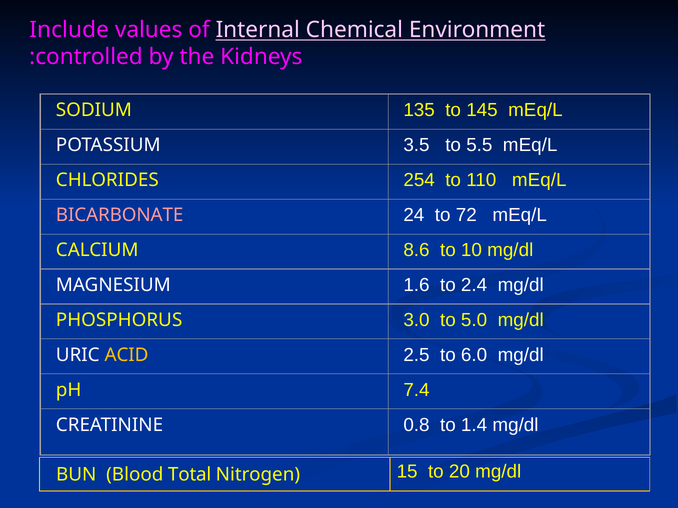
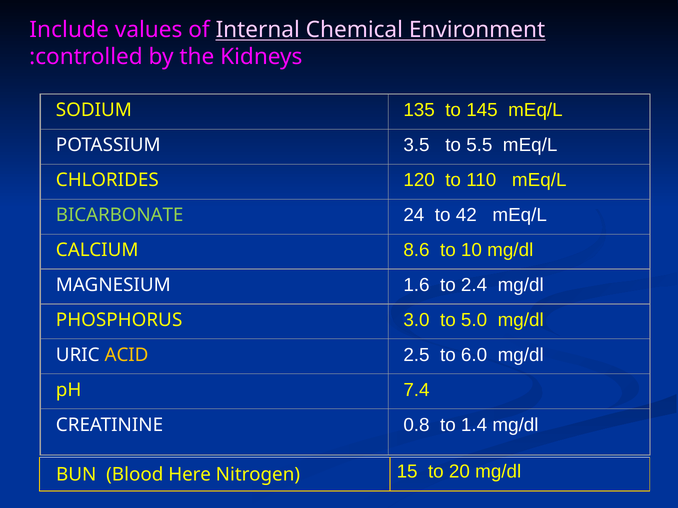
254: 254 -> 120
BICARBONATE colour: pink -> light green
72: 72 -> 42
Total: Total -> Here
